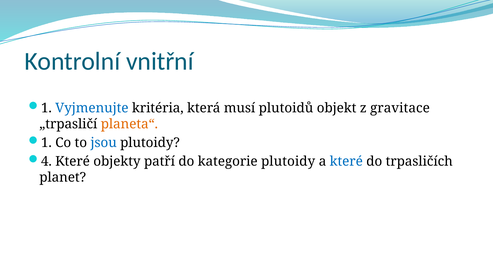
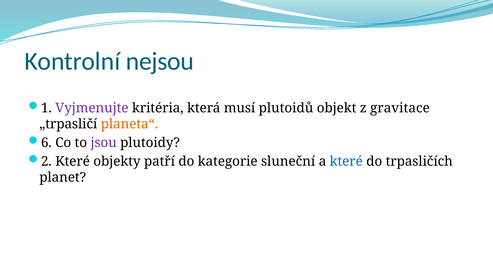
vnitřní: vnitřní -> nejsou
Vyjmenujte colour: blue -> purple
1 at (46, 142): 1 -> 6
jsou colour: blue -> purple
4: 4 -> 2
kategorie plutoidy: plutoidy -> sluneční
